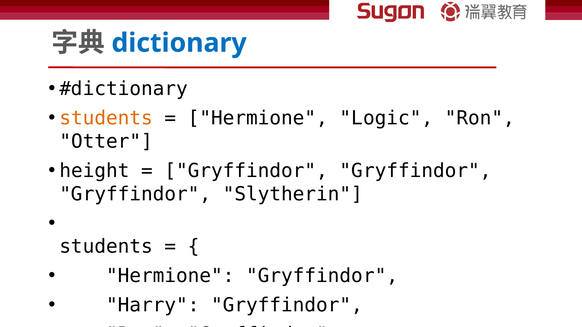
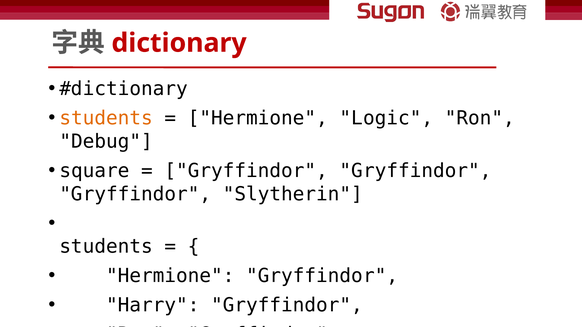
dictionary colour: blue -> red
Otter: Otter -> Debug
height: height -> square
